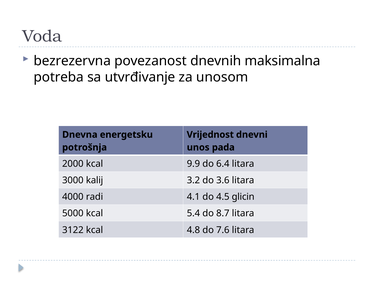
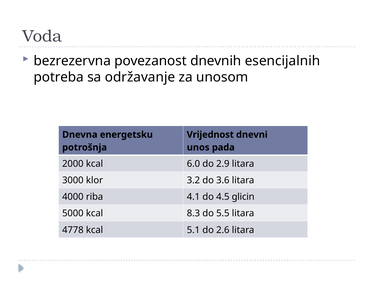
maksimalna: maksimalna -> esencijalnih
utvrđivanje: utvrđivanje -> održavanje
9.9: 9.9 -> 6.0
6.4: 6.4 -> 2.9
kalij: kalij -> klor
radi: radi -> riba
5.4: 5.4 -> 8.3
8.7: 8.7 -> 5.5
3122: 3122 -> 4778
4.8: 4.8 -> 5.1
7.6: 7.6 -> 2.6
